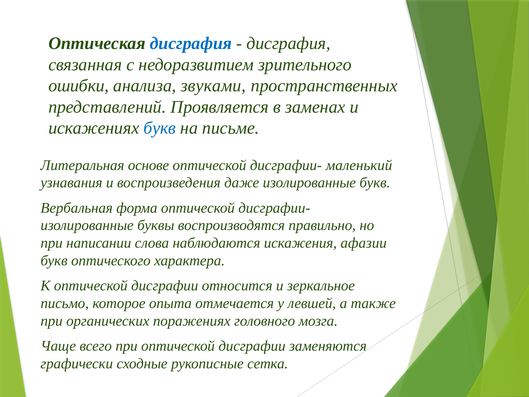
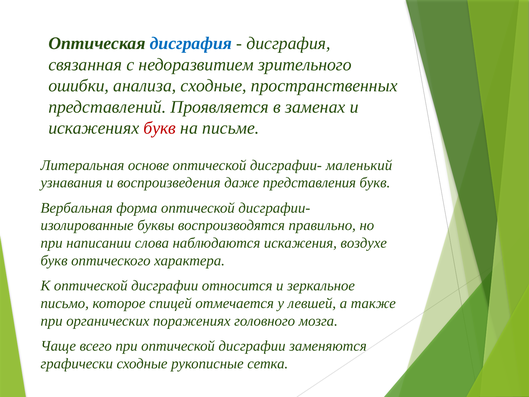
анализа звуками: звуками -> сходные
букв at (160, 128) colour: blue -> red
даже изолированные: изолированные -> представления
афазии: афазии -> воздухе
опыта: опыта -> спицей
